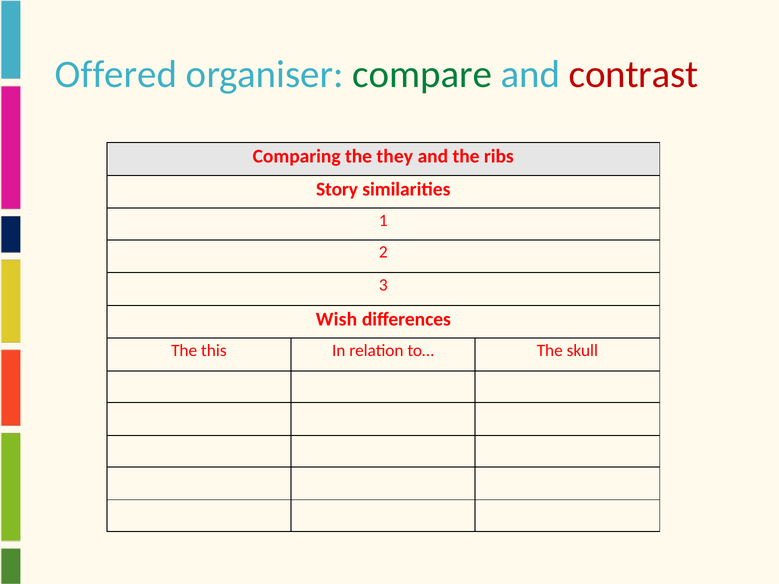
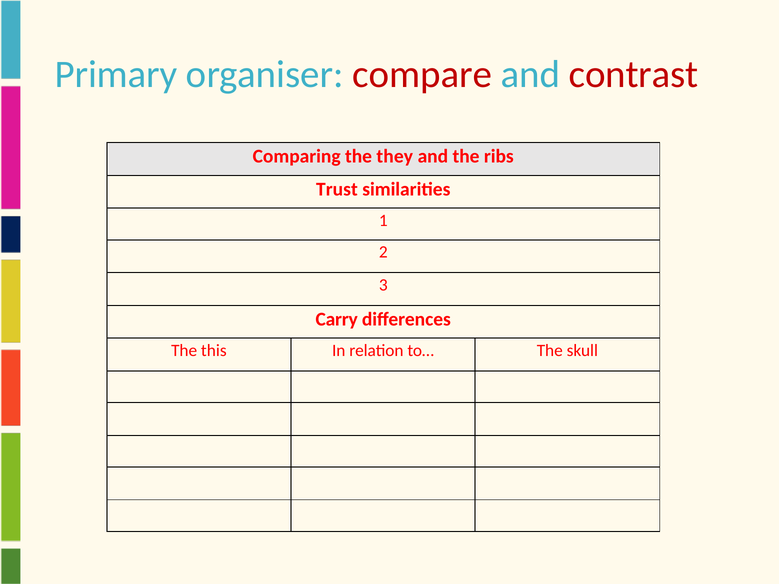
Offered: Offered -> Primary
compare colour: green -> red
Story: Story -> Trust
Wish: Wish -> Carry
